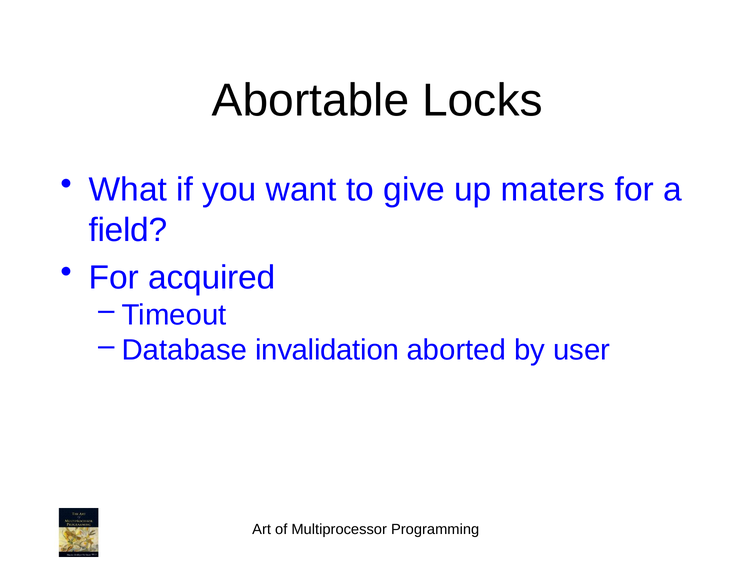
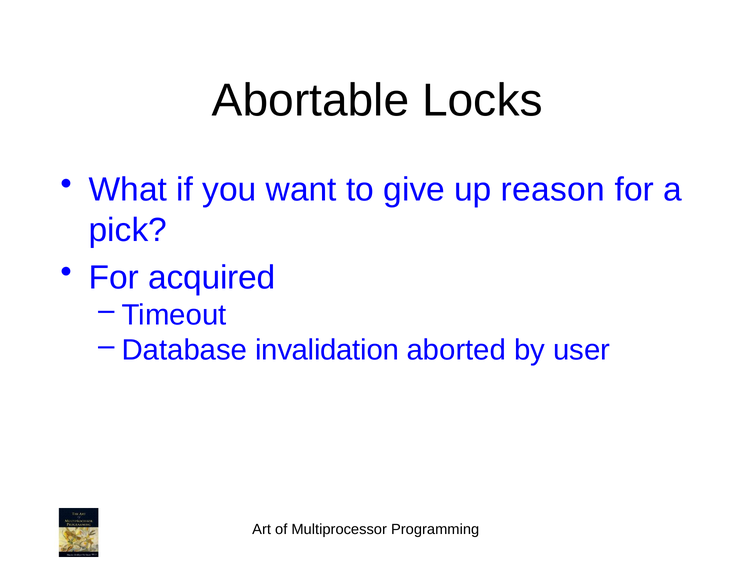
maters: maters -> reason
field: field -> pick
